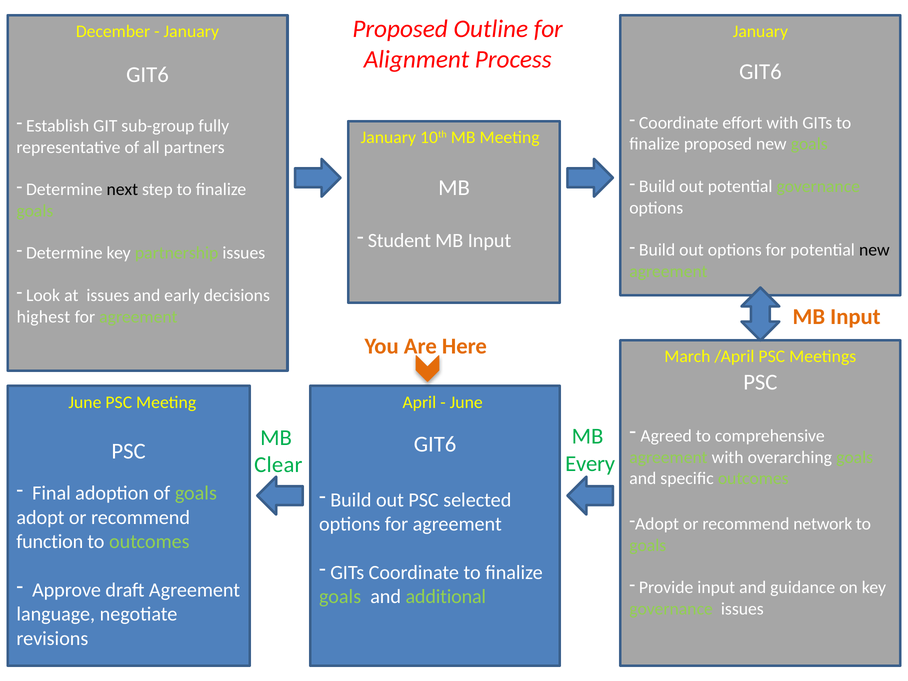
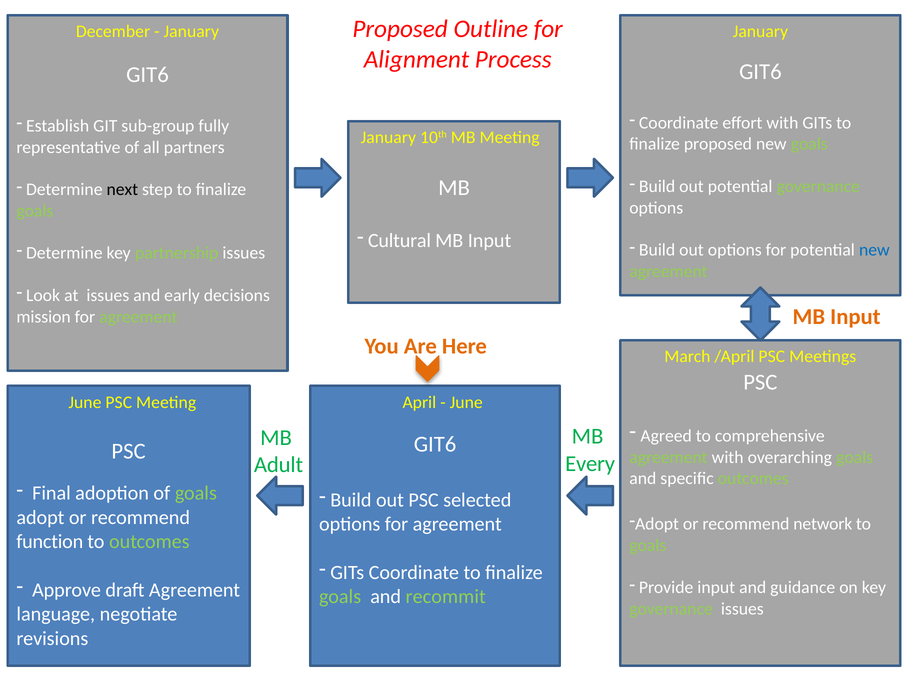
Student: Student -> Cultural
new at (874, 250) colour: black -> blue
highest: highest -> mission
Clear: Clear -> Adult
additional: additional -> recommit
